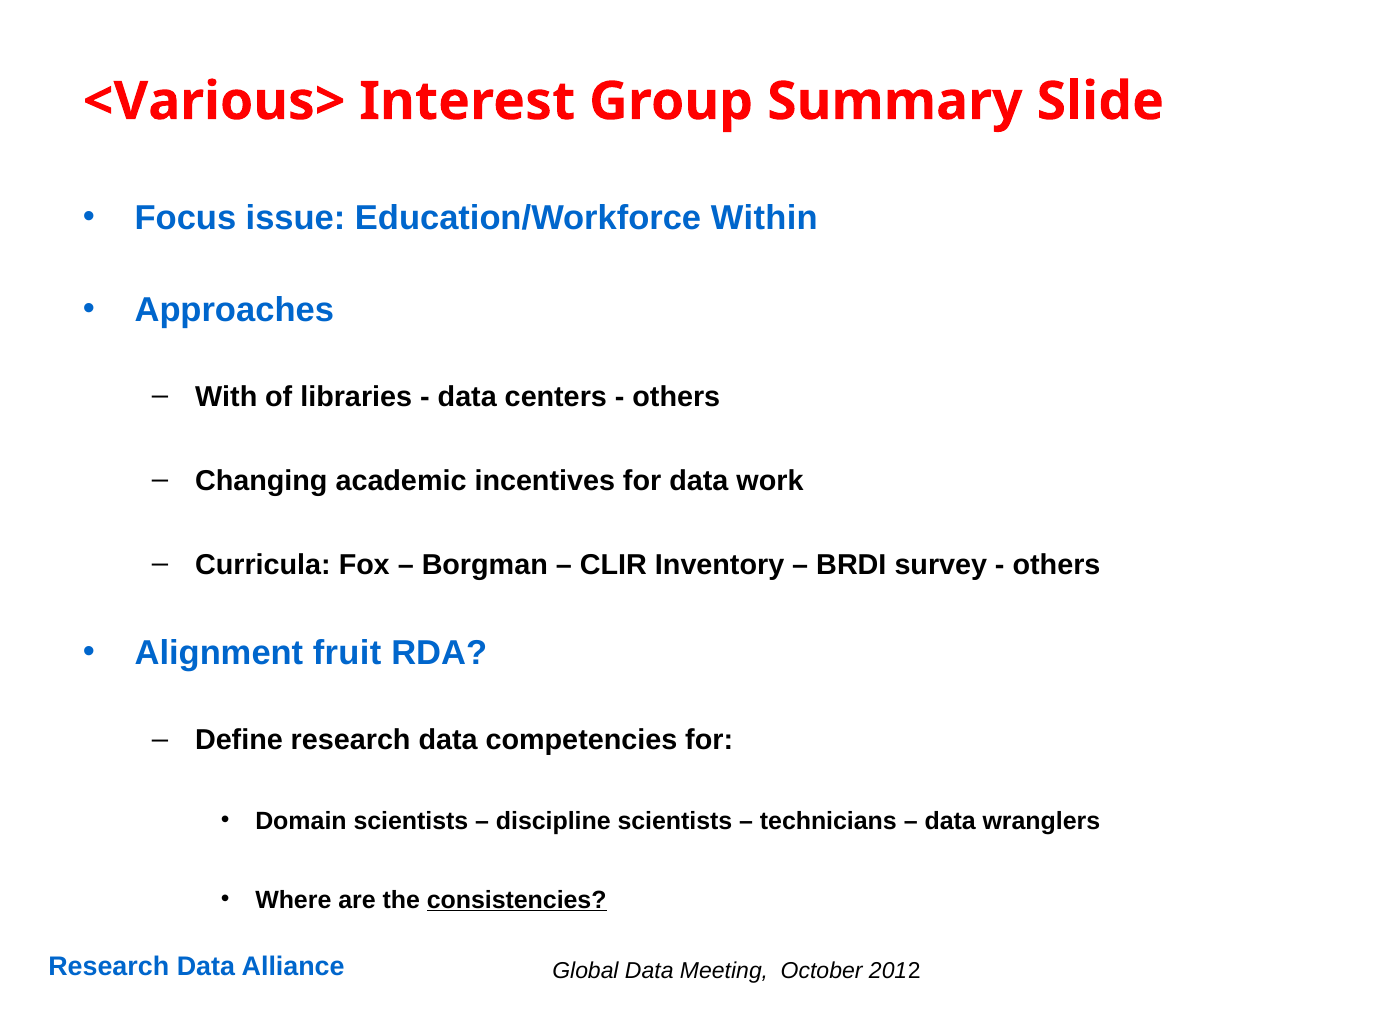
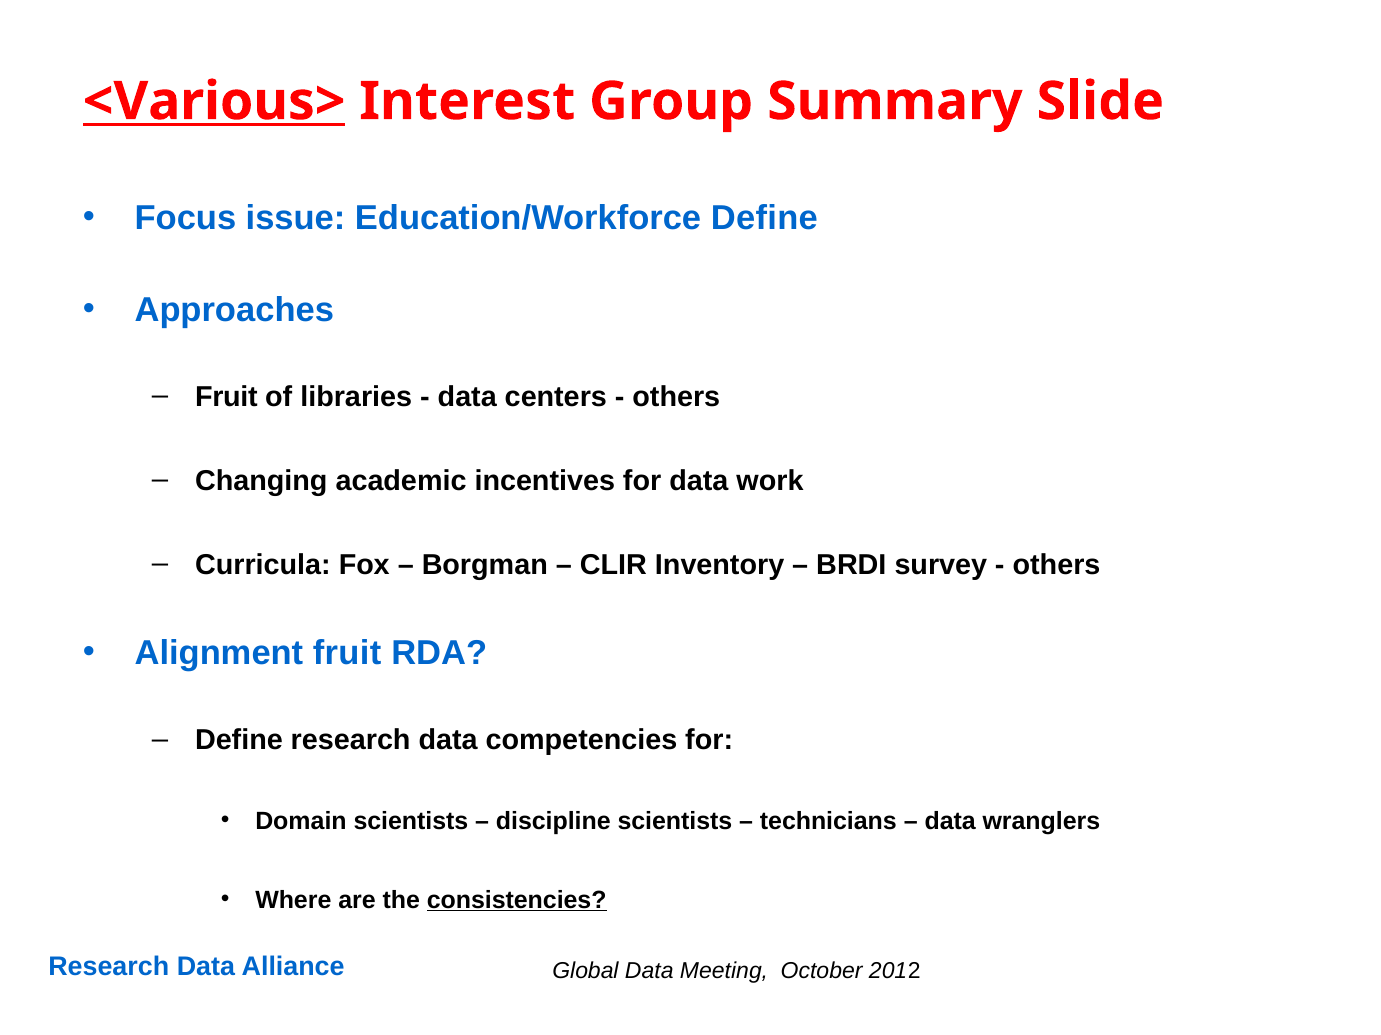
<Various> underline: none -> present
Education/Workforce Within: Within -> Define
With at (226, 397): With -> Fruit
